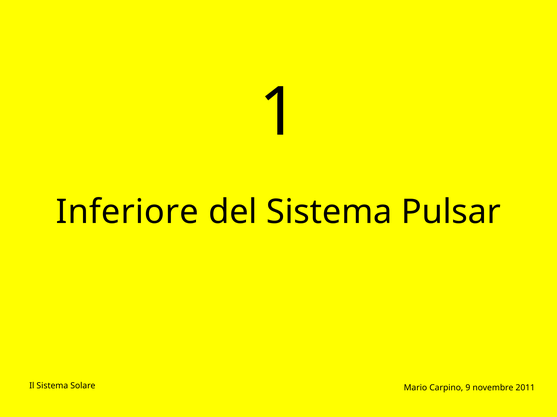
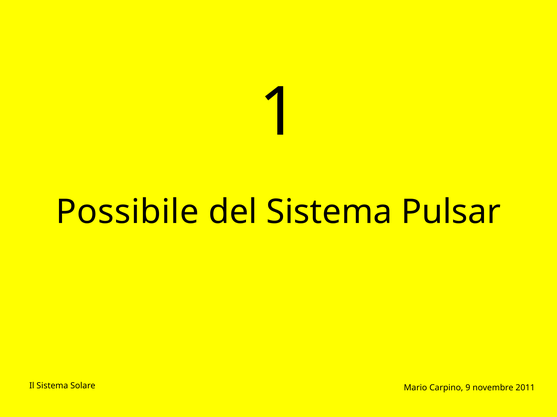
Inferiore: Inferiore -> Possibile
